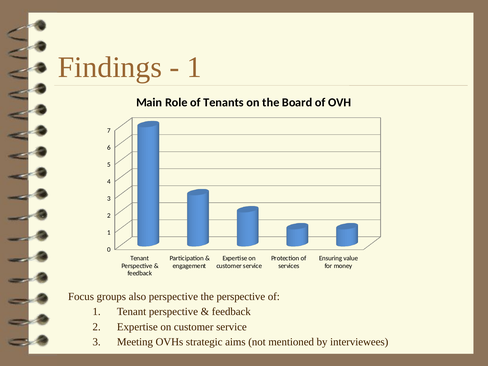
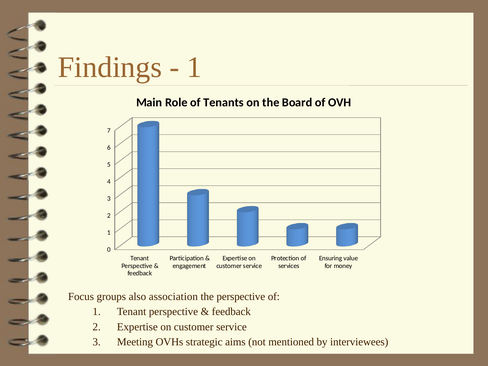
also perspective: perspective -> association
